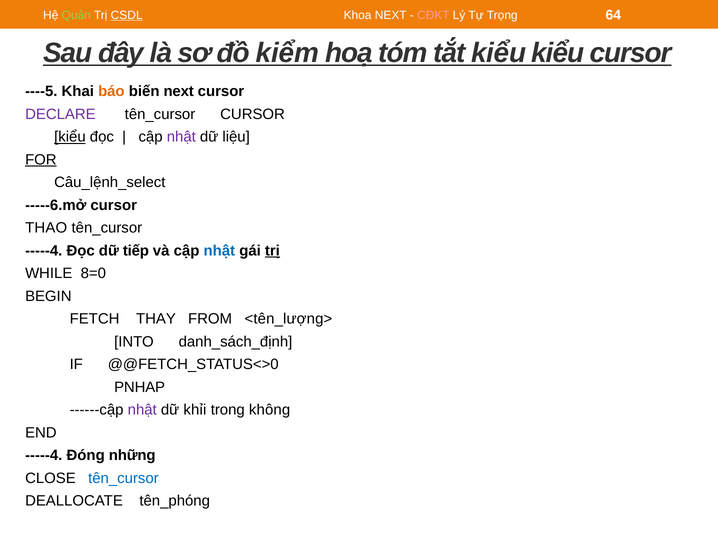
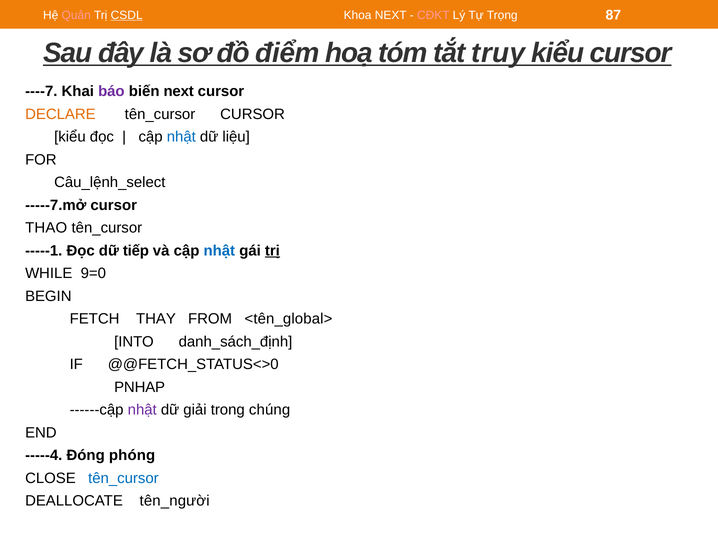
Quản colour: light green -> pink
64: 64 -> 87
kiểm: kiểm -> điểm
tắt kiểu: kiểu -> truy
----5: ----5 -> ----7
báo colour: orange -> purple
DECLARE colour: purple -> orange
kiểu at (70, 137) underline: present -> none
nhật at (181, 137) colour: purple -> blue
FOR underline: present -> none
-----6.mở: -----6.mở -> -----7.mở
-----4 at (44, 250): -----4 -> -----1
8=0: 8=0 -> 9=0
<tên_lượng>: <tên_lượng> -> <tên_global>
khỉi: khỉi -> giải
không: không -> chúng
những: những -> phóng
tên_phóng: tên_phóng -> tên_người
